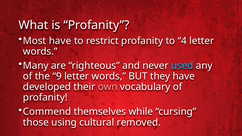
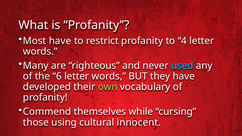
9: 9 -> 6
own colour: pink -> light green
removed: removed -> innocent
